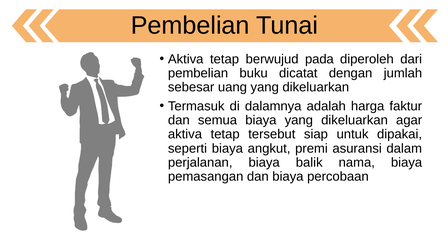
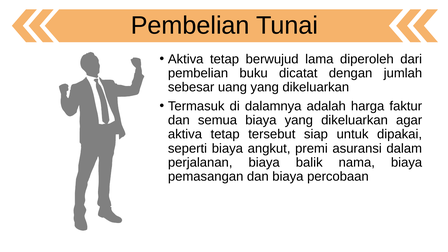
pada: pada -> lama
